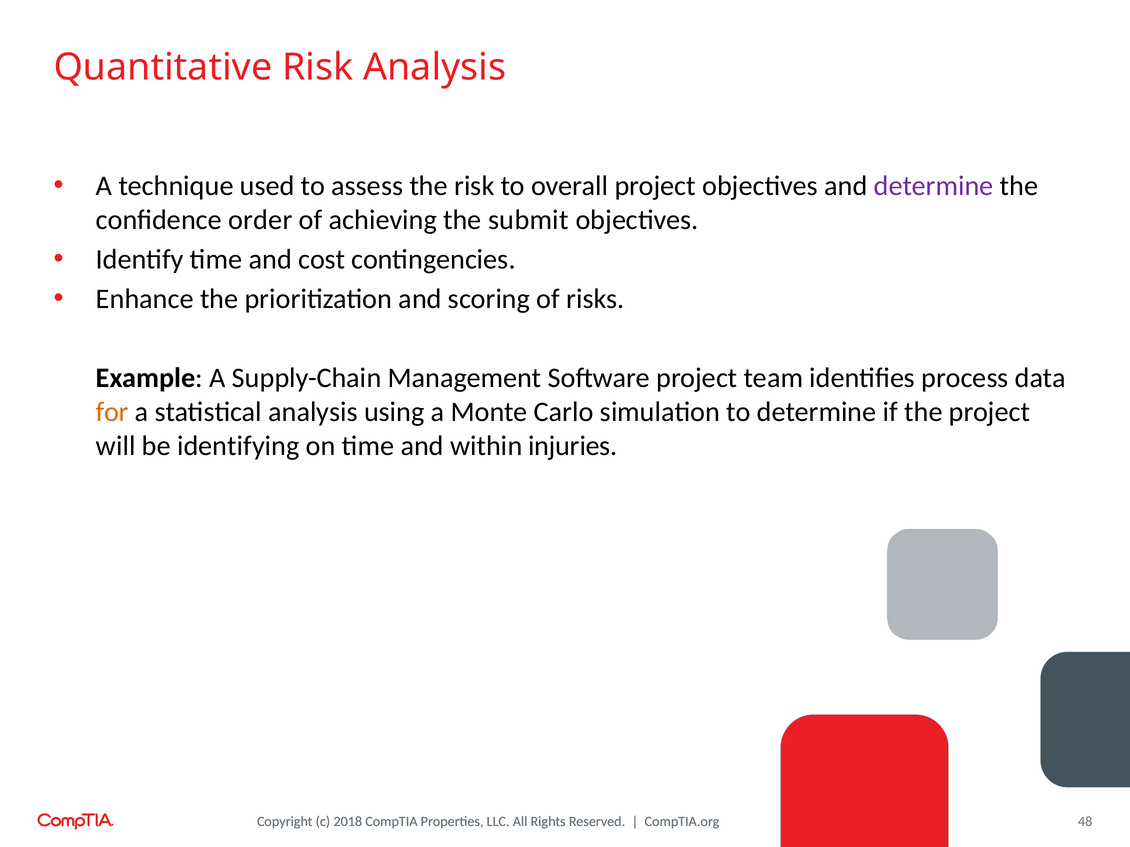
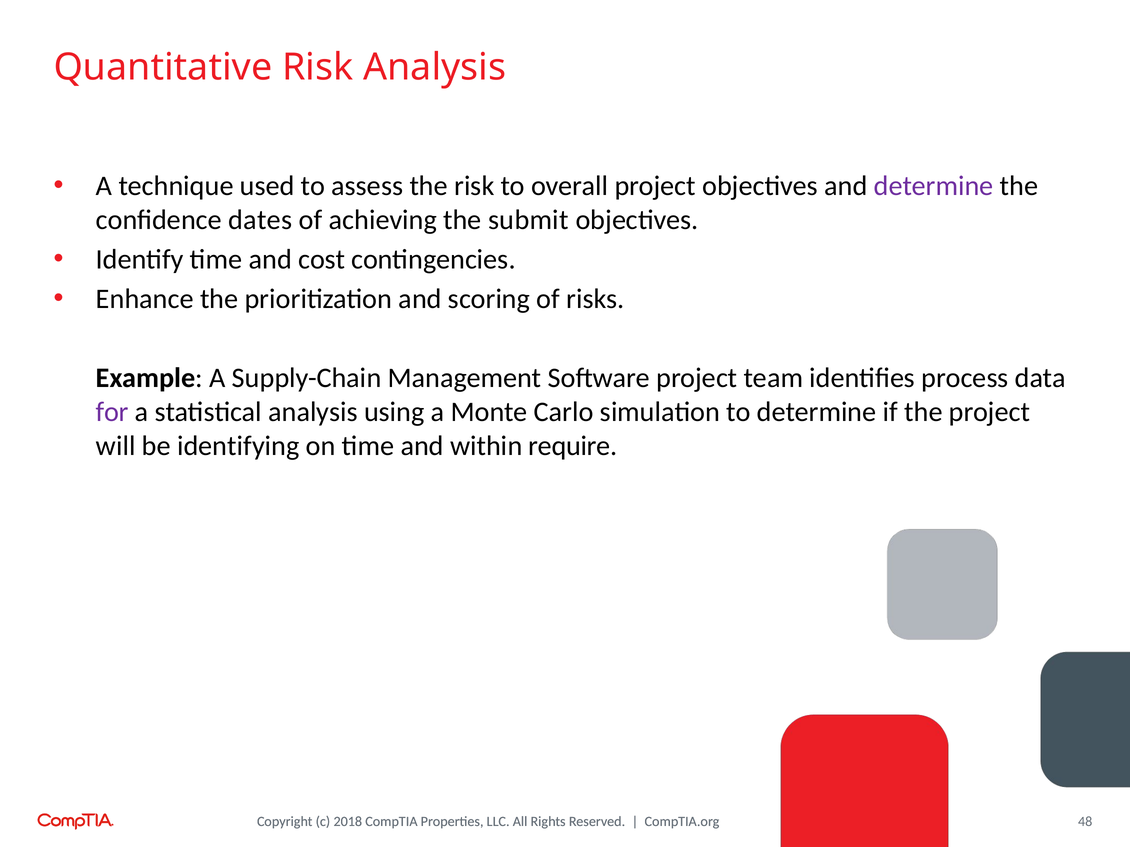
order: order -> dates
for colour: orange -> purple
injuries: injuries -> require
